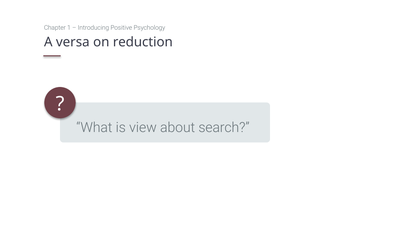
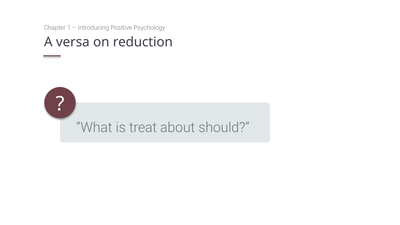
view: view -> treat
search: search -> should
